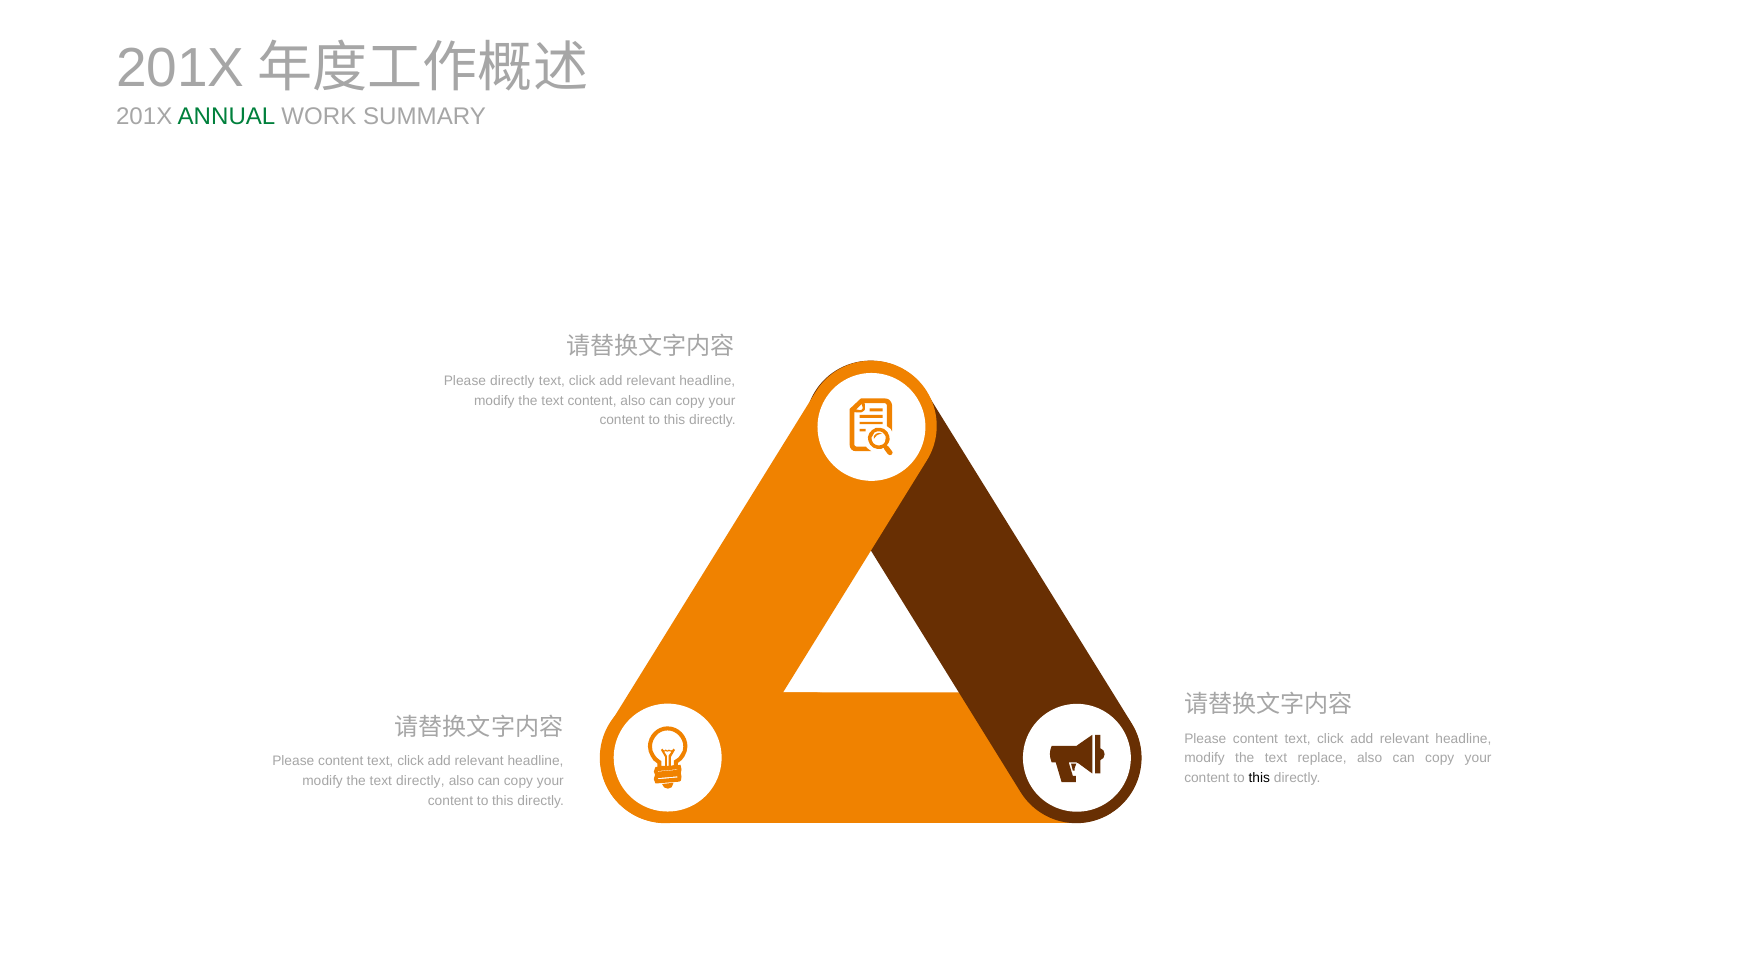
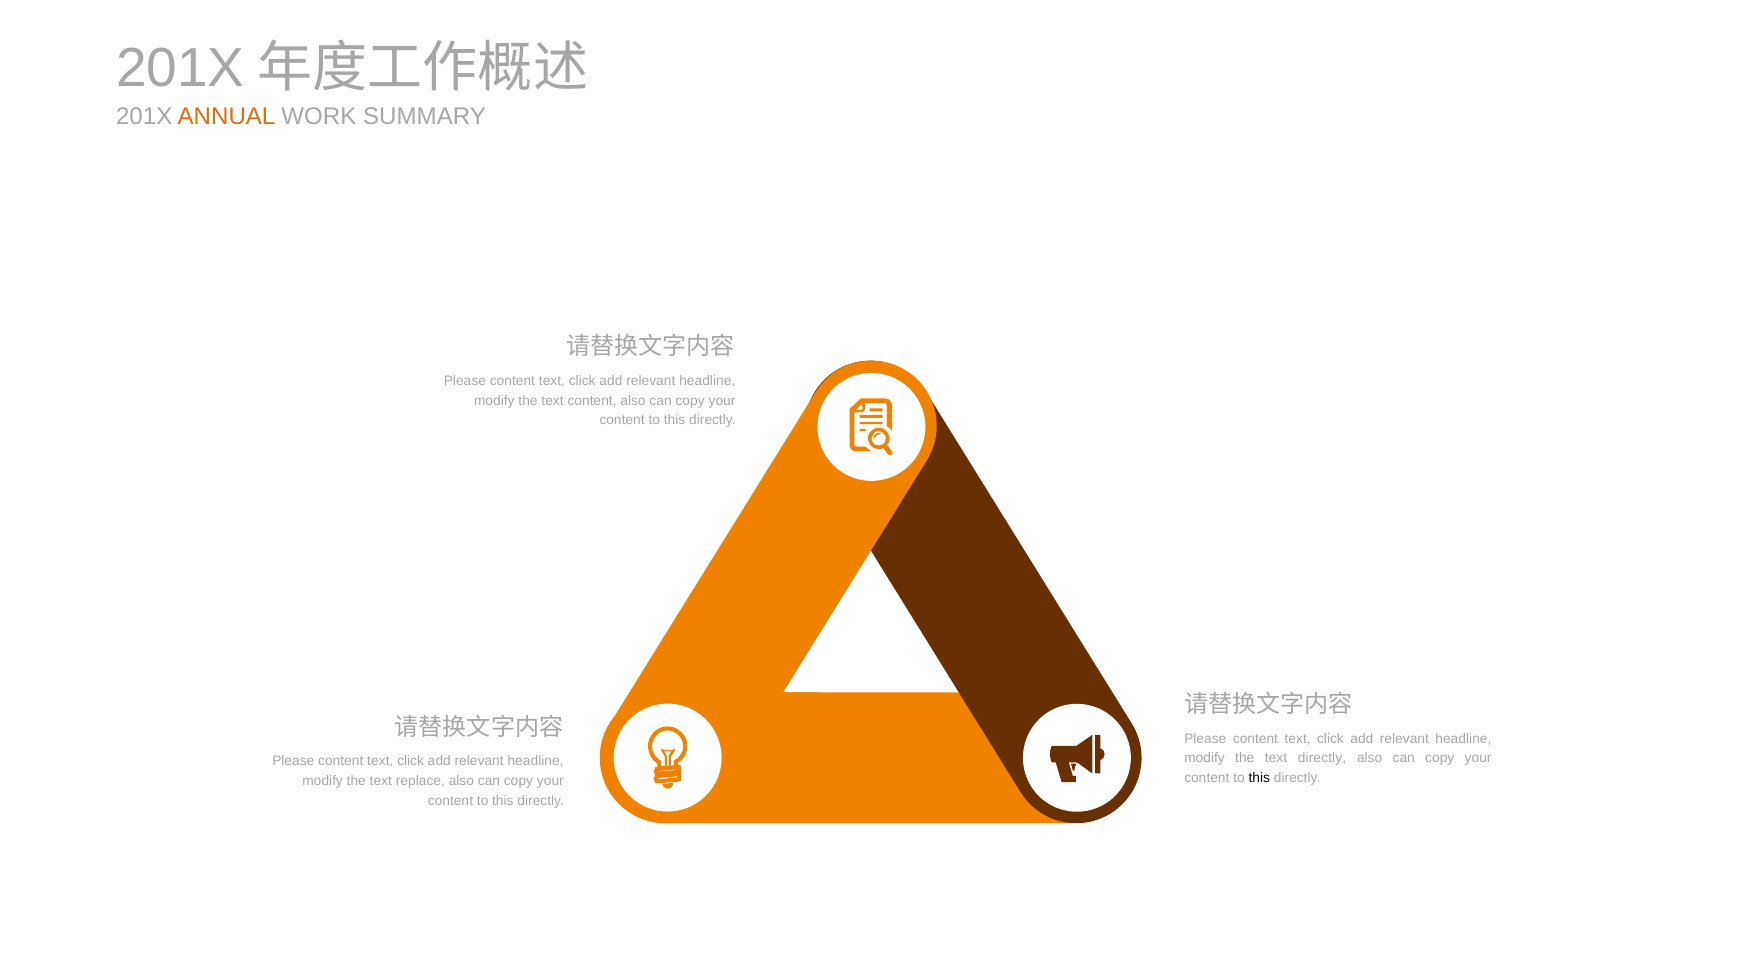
ANNUAL colour: green -> orange
directly at (512, 381): directly -> content
text replace: replace -> directly
text directly: directly -> replace
